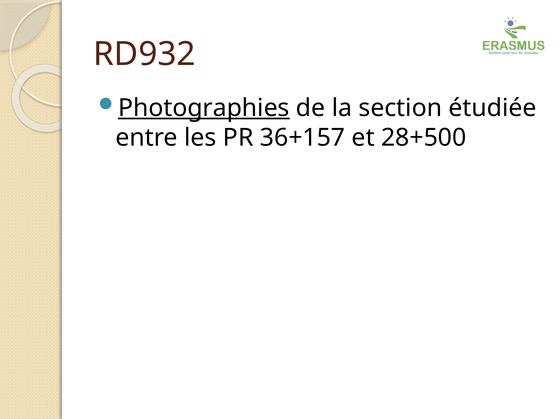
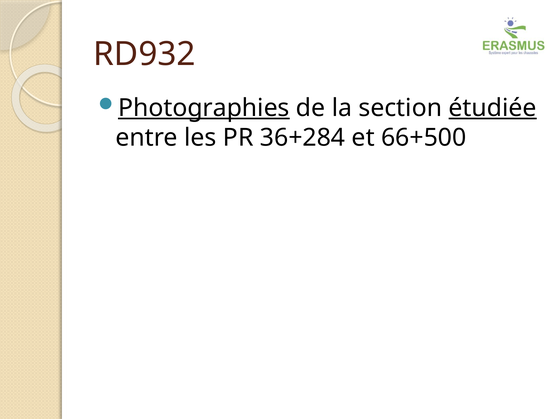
étudiée underline: none -> present
36+157: 36+157 -> 36+284
28+500: 28+500 -> 66+500
